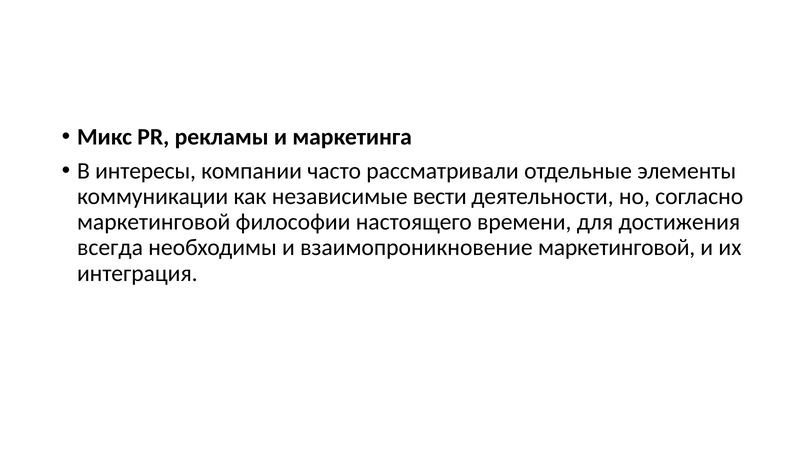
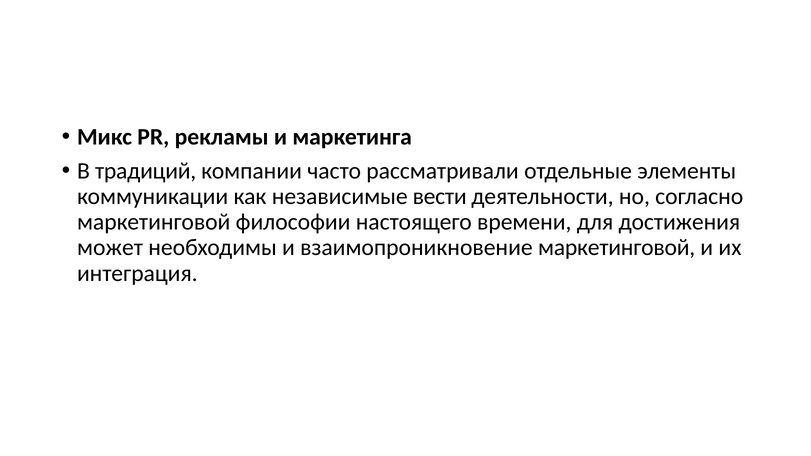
интересы: интересы -> традиций
всегда: всегда -> может
